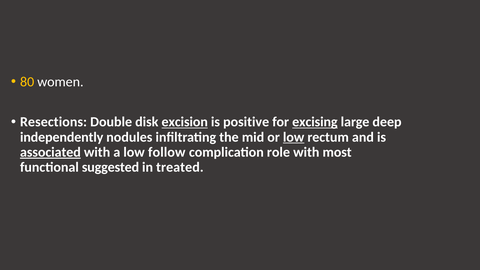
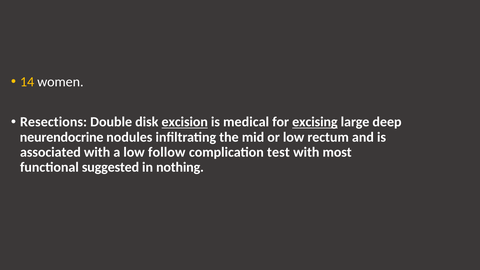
80: 80 -> 14
positive: positive -> medical
independently: independently -> neurendocrine
low at (294, 137) underline: present -> none
associated underline: present -> none
role: role -> test
treated: treated -> nothing
